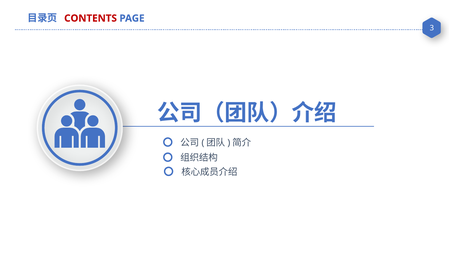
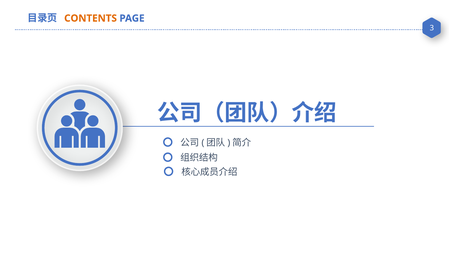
CONTENTS colour: red -> orange
